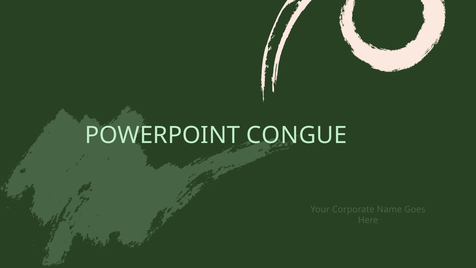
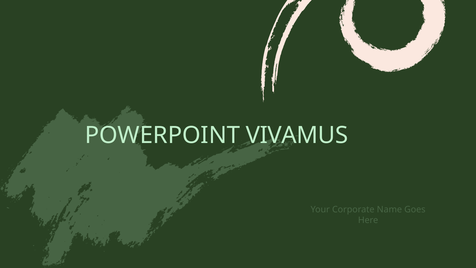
CONGUE: CONGUE -> VIVAMUS
